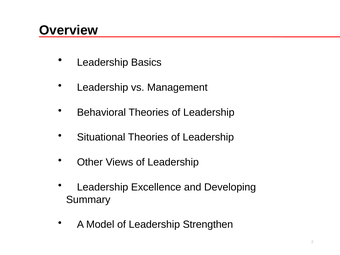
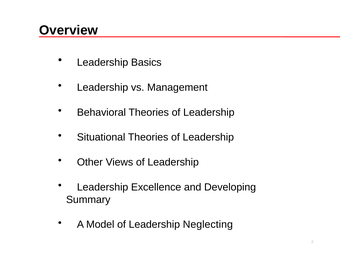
Strengthen: Strengthen -> Neglecting
